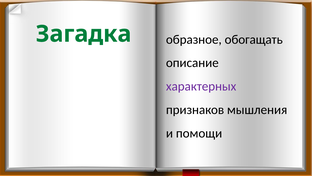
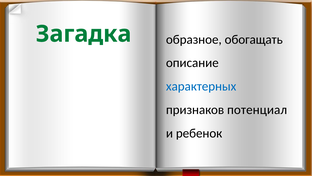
характерных colour: purple -> blue
мышления: мышления -> потенциал
помощи: помощи -> ребенок
